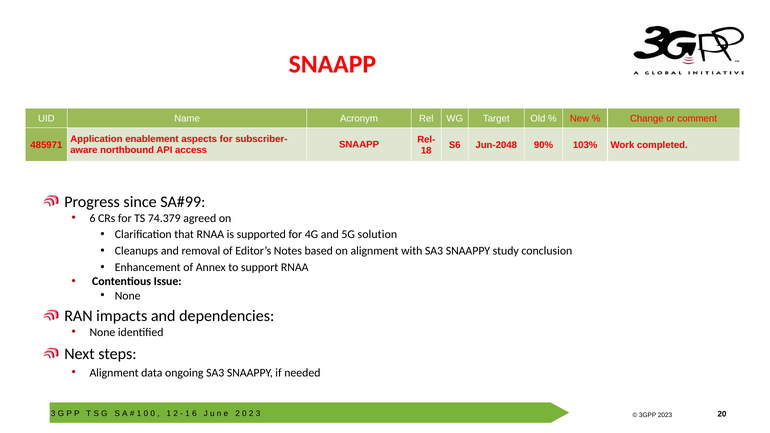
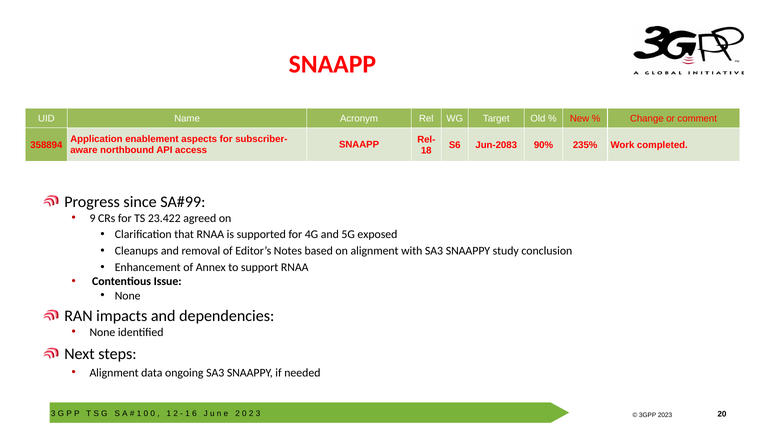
485971: 485971 -> 358894
Jun-2048: Jun-2048 -> Jun-2083
103%: 103% -> 235%
6 at (92, 218): 6 -> 9
74.379: 74.379 -> 23.422
solution: solution -> exposed
